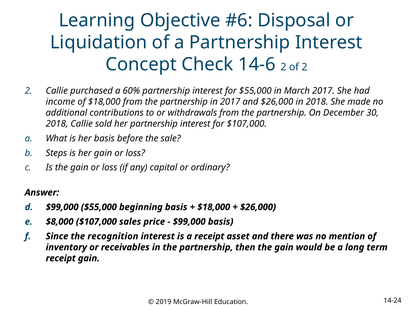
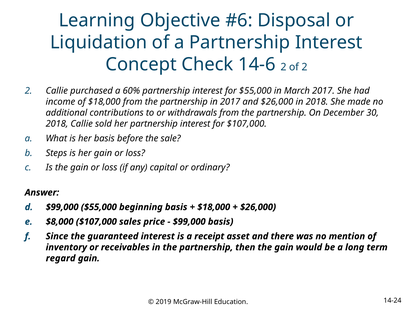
recognition: recognition -> guaranteed
receipt at (61, 258): receipt -> regard
